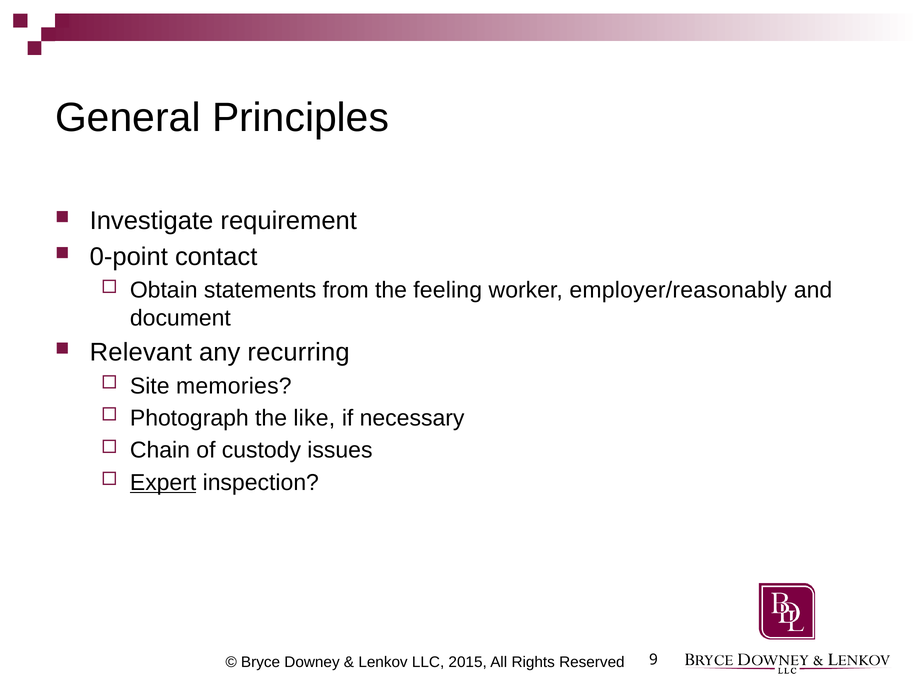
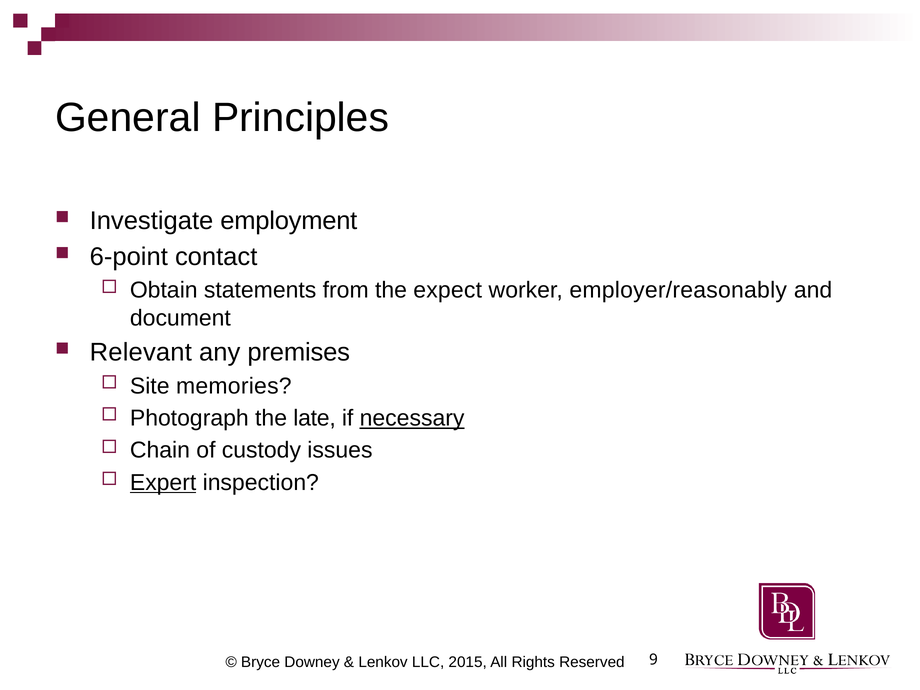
requirement: requirement -> employment
0-point: 0-point -> 6-point
feeling: feeling -> expect
recurring: recurring -> premises
like: like -> late
necessary underline: none -> present
